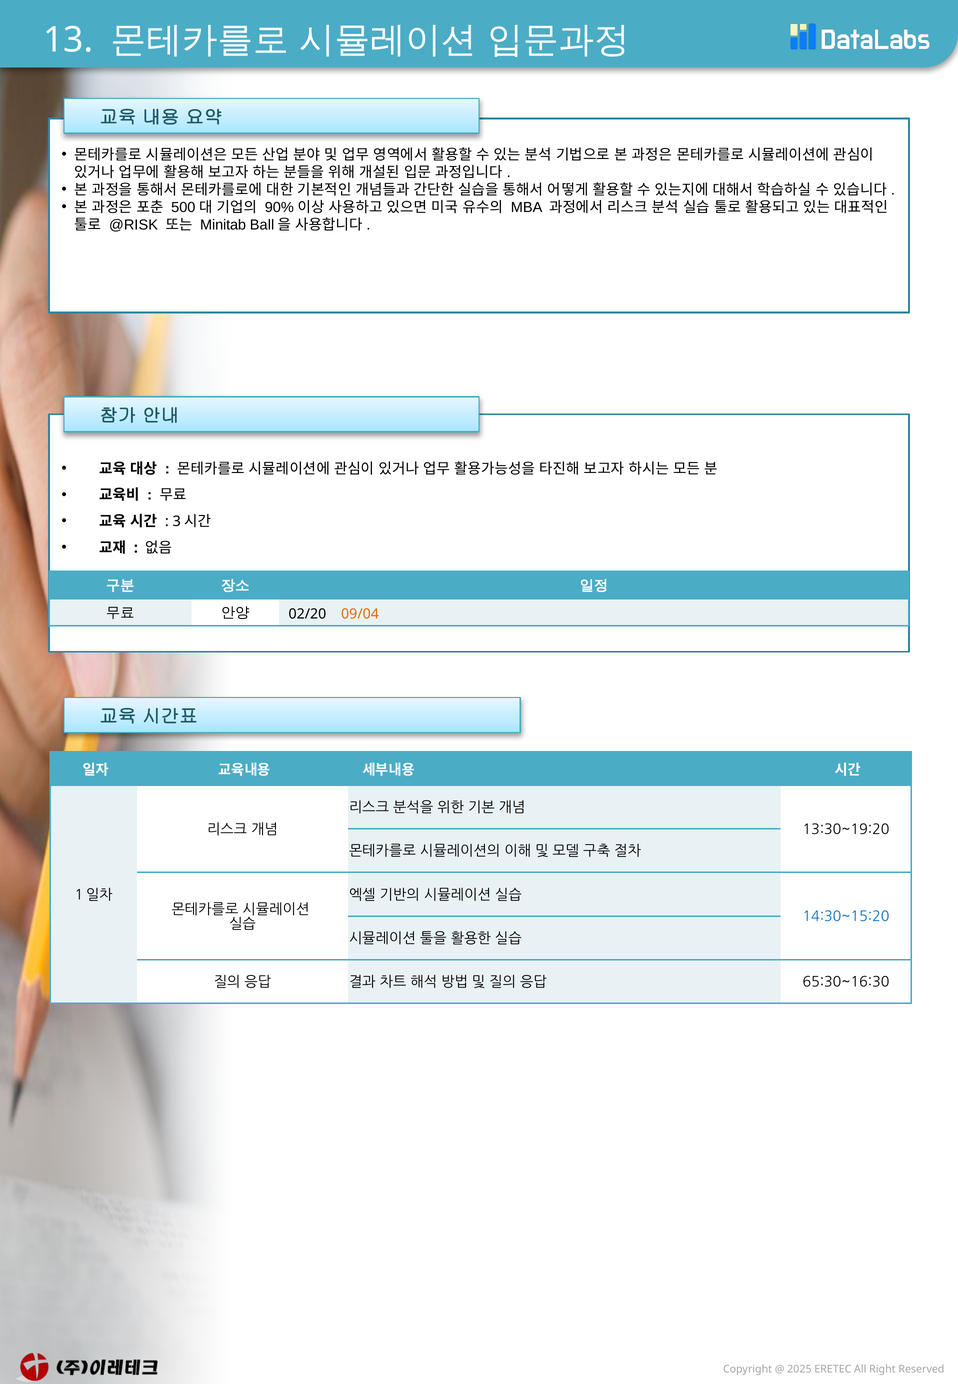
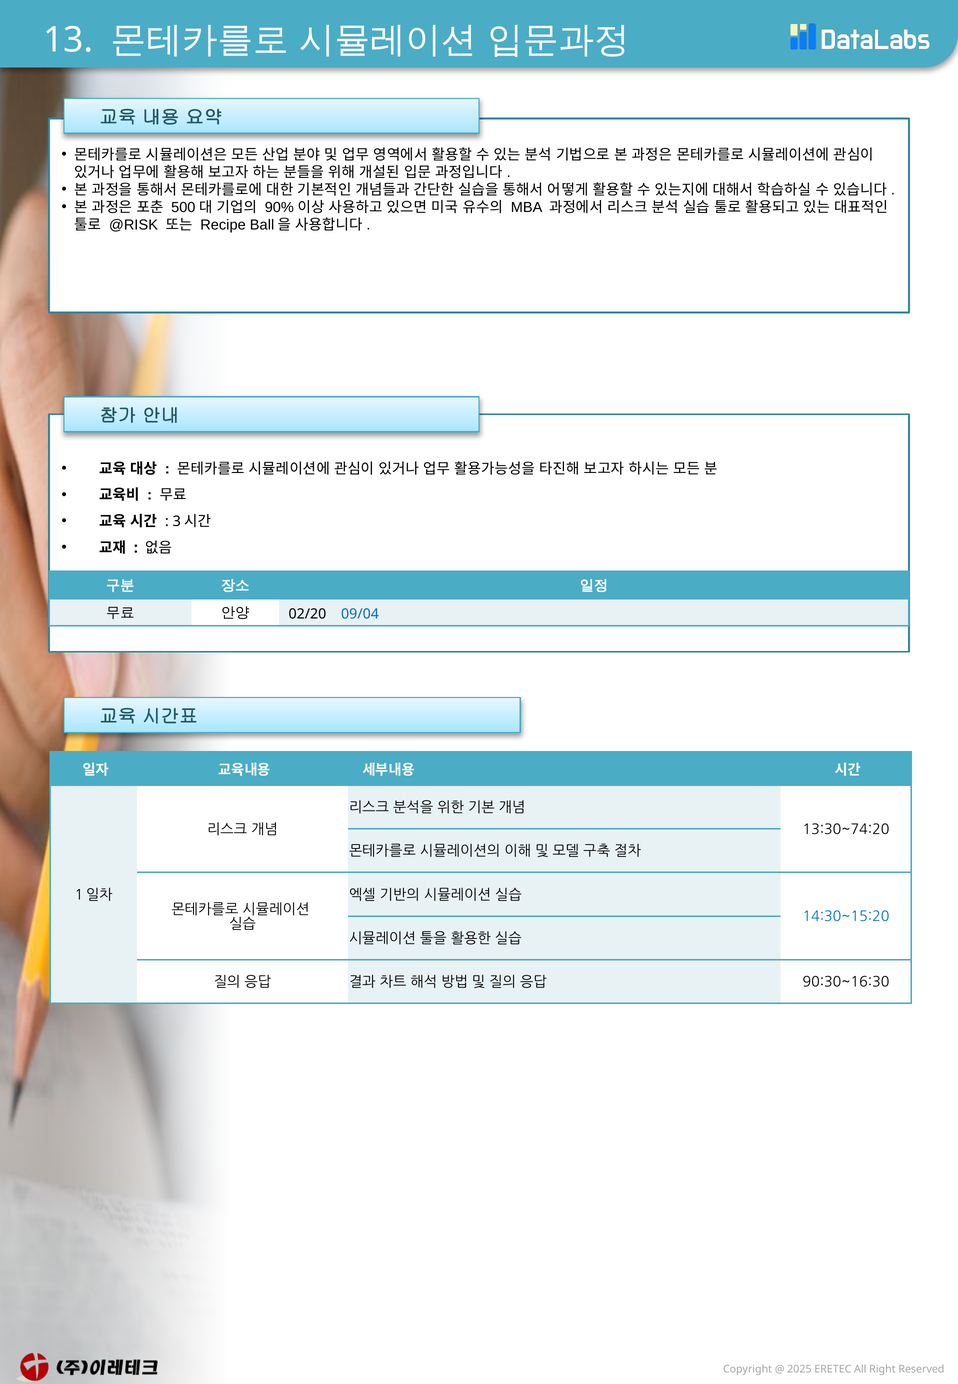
Minitab: Minitab -> Recipe
09/04 colour: orange -> blue
13:30~19:20: 13:30~19:20 -> 13:30~74:20
65:30~16:30: 65:30~16:30 -> 90:30~16:30
